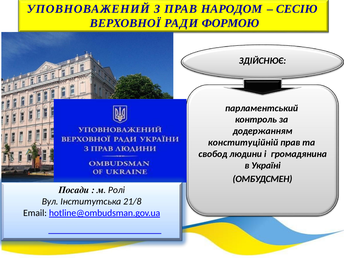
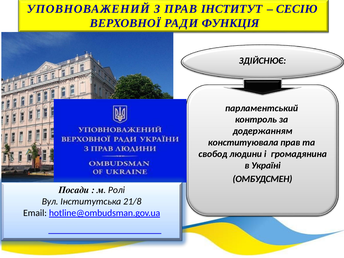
НАРОДОМ: НАРОДОМ -> ІНСТИТУТ
ФОРМОЮ: ФОРМОЮ -> ФУНКЦІЯ
конституційній: конституційній -> конституювала
